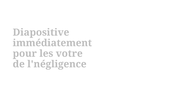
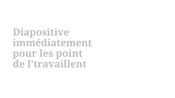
votre: votre -> point
l'négligence: l'négligence -> l'travaillent
